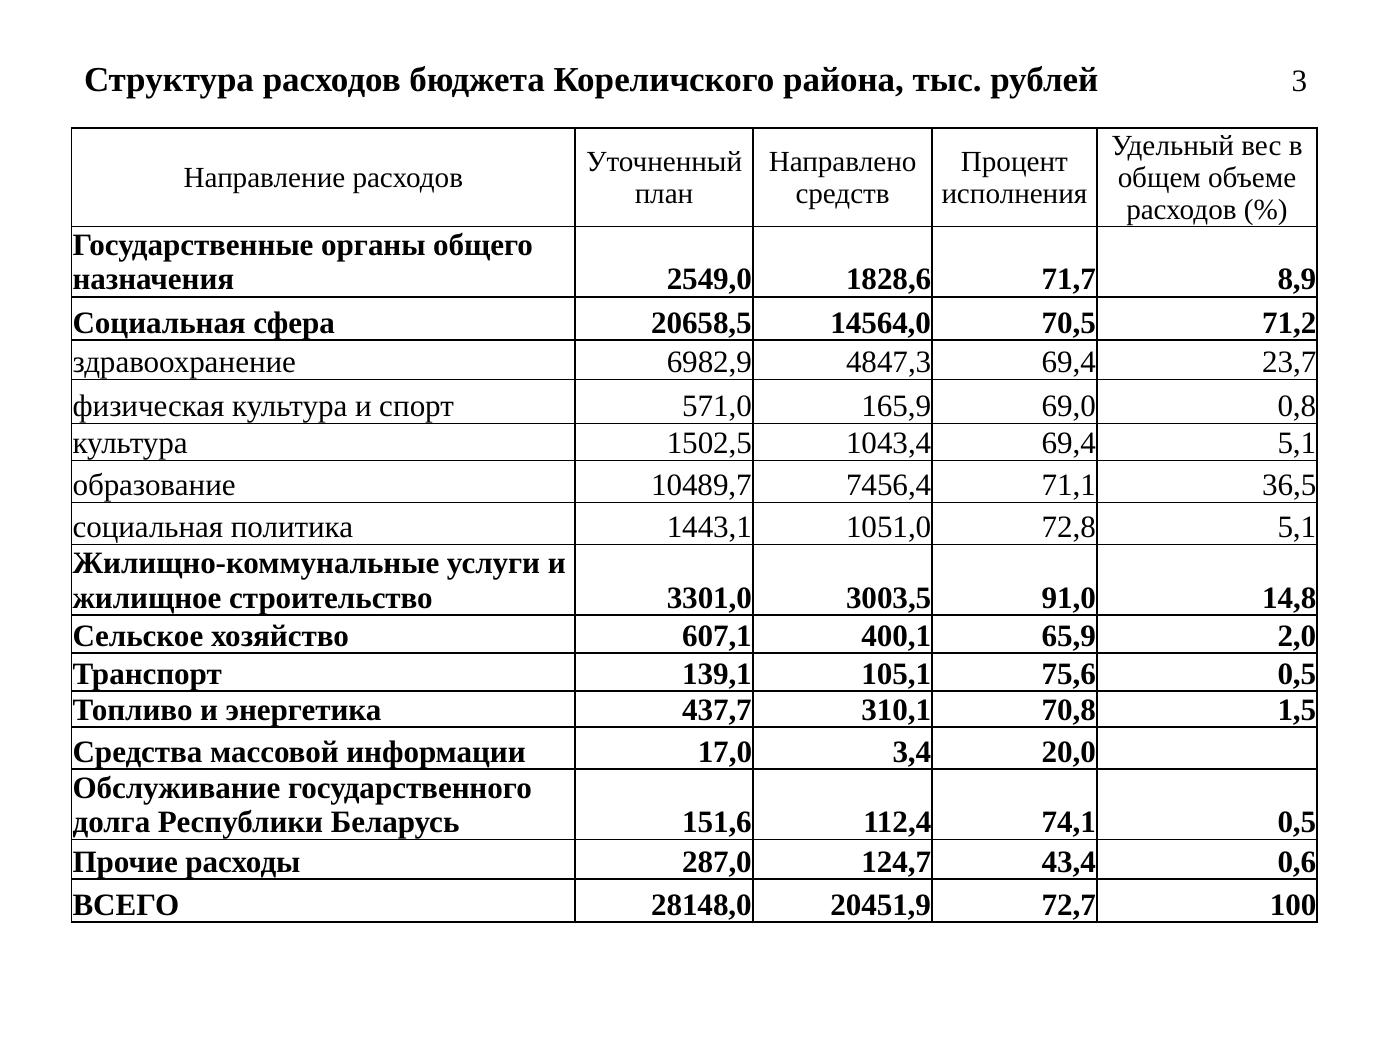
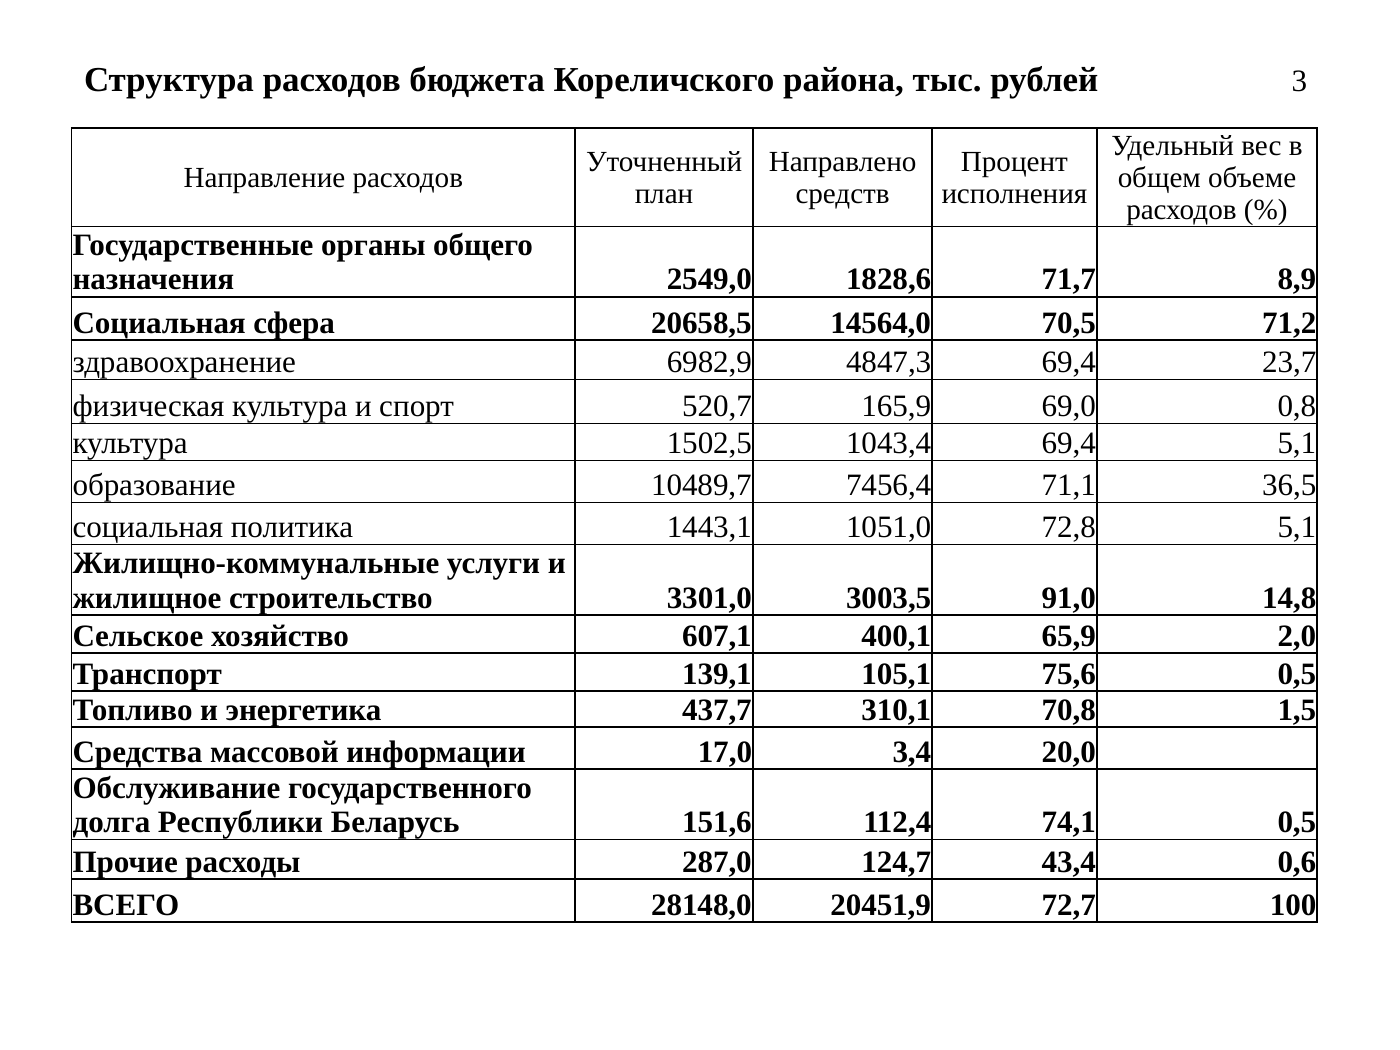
571,0: 571,0 -> 520,7
